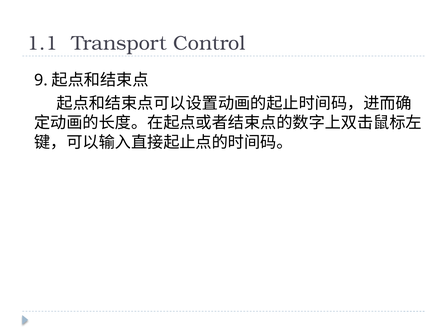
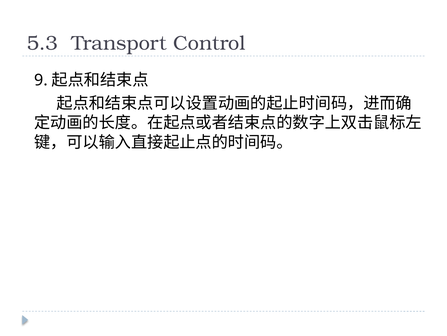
1.1: 1.1 -> 5.3
